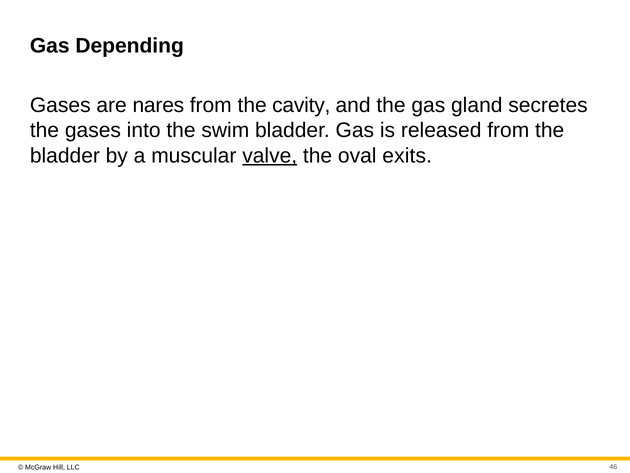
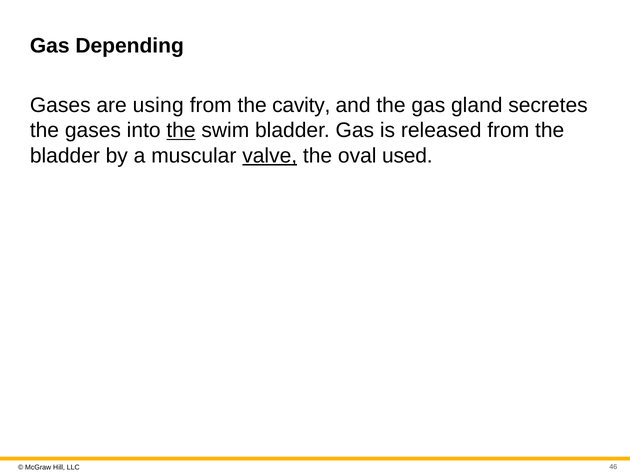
nares: nares -> using
the at (181, 130) underline: none -> present
exits: exits -> used
